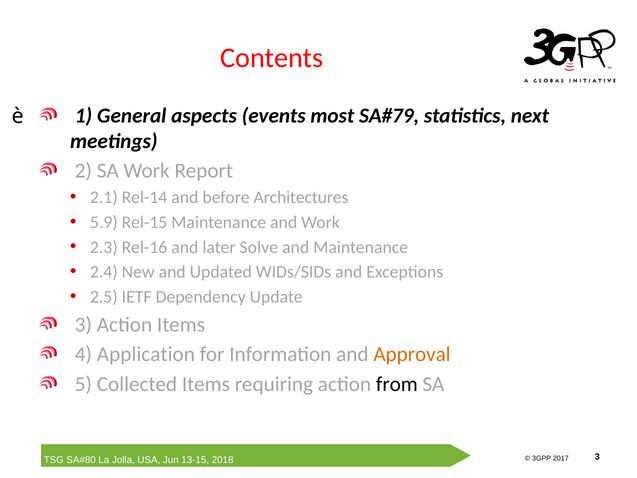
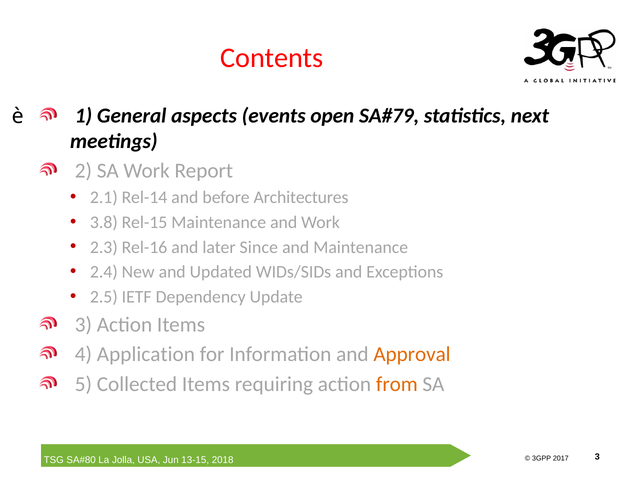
most: most -> open
5.9: 5.9 -> 3.8
Solve: Solve -> Since
from colour: black -> orange
